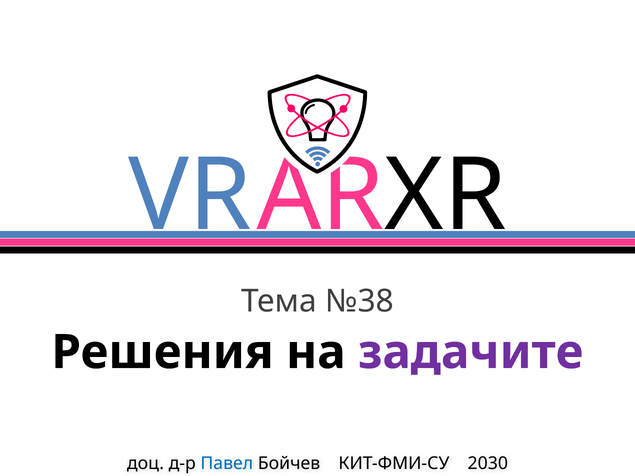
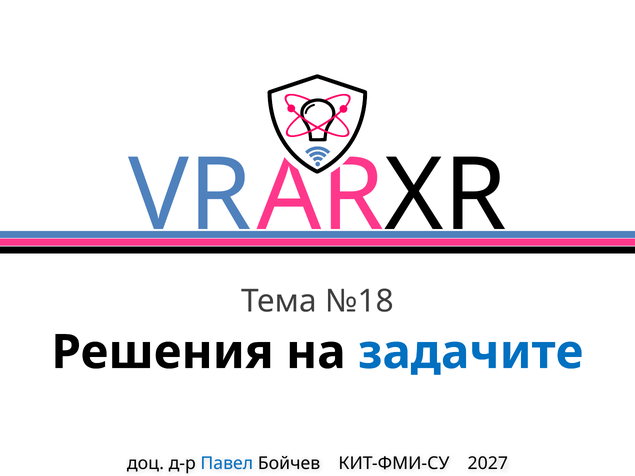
№38: №38 -> №18
задачите colour: purple -> blue
2030: 2030 -> 2027
